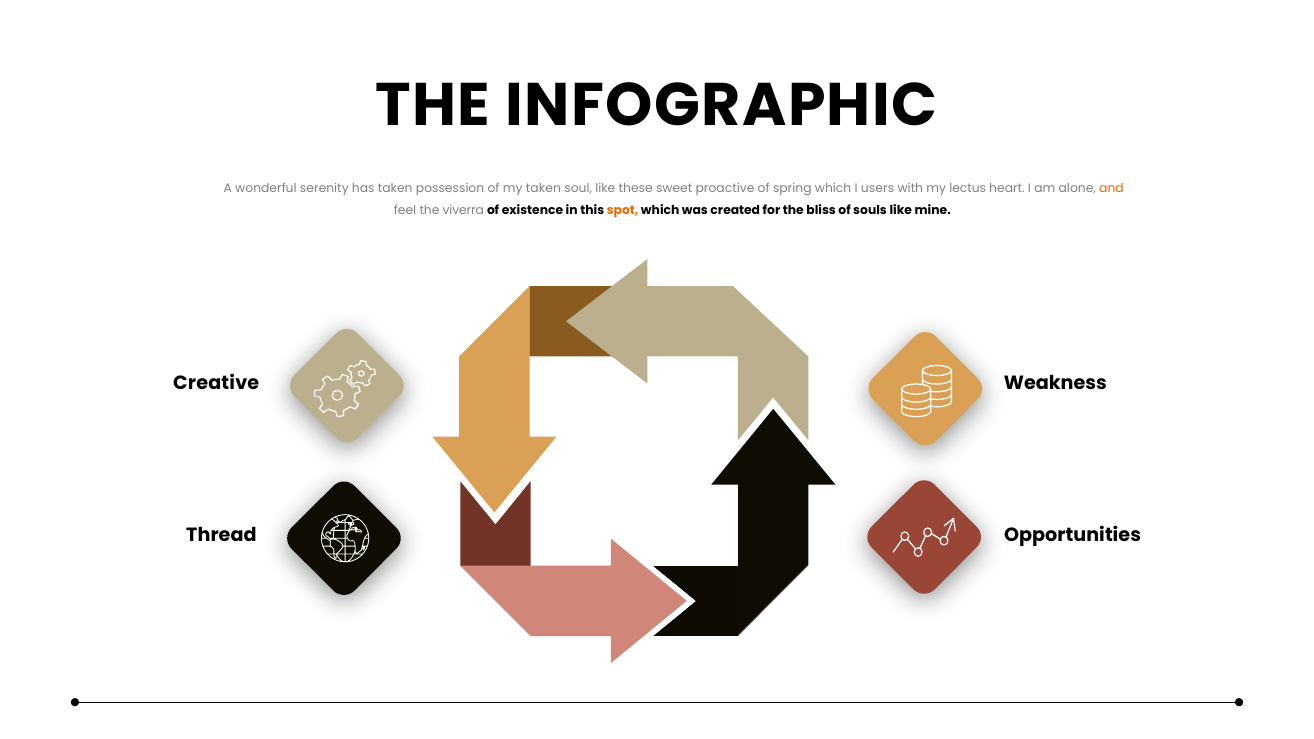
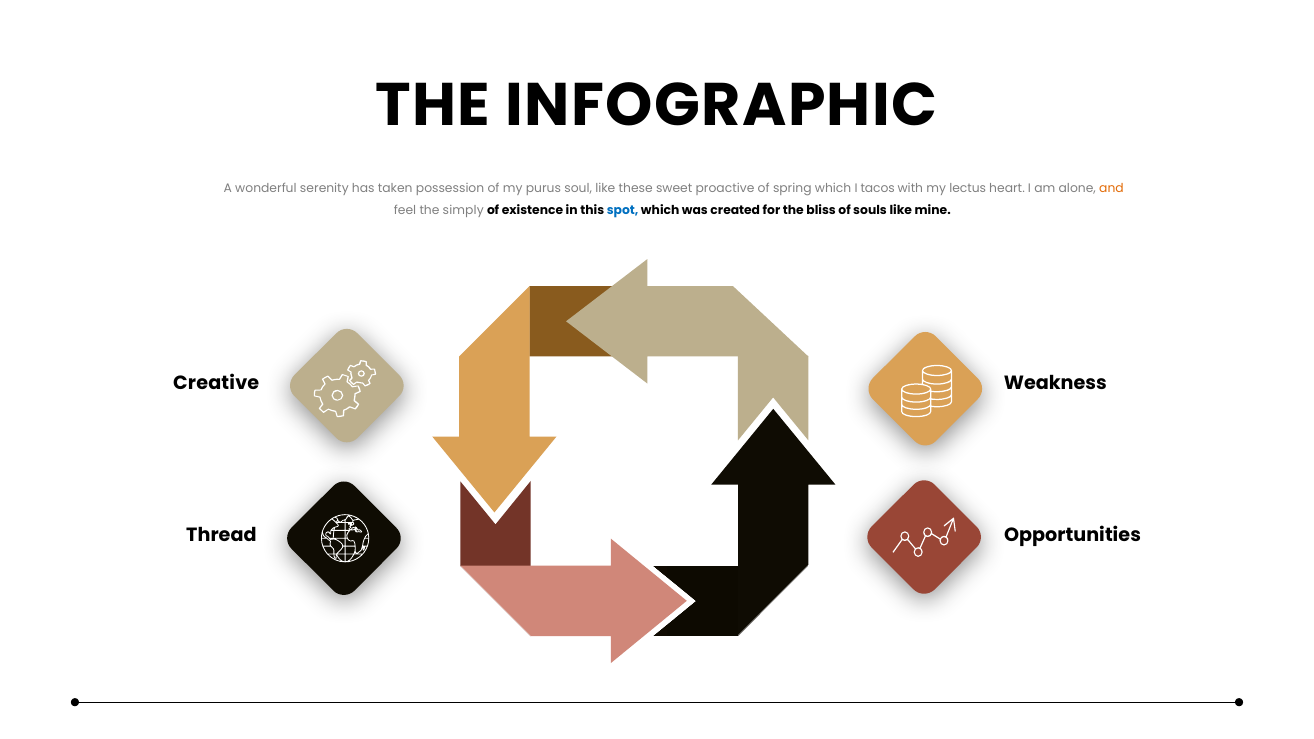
my taken: taken -> purus
users: users -> tacos
viverra: viverra -> simply
spot colour: orange -> blue
